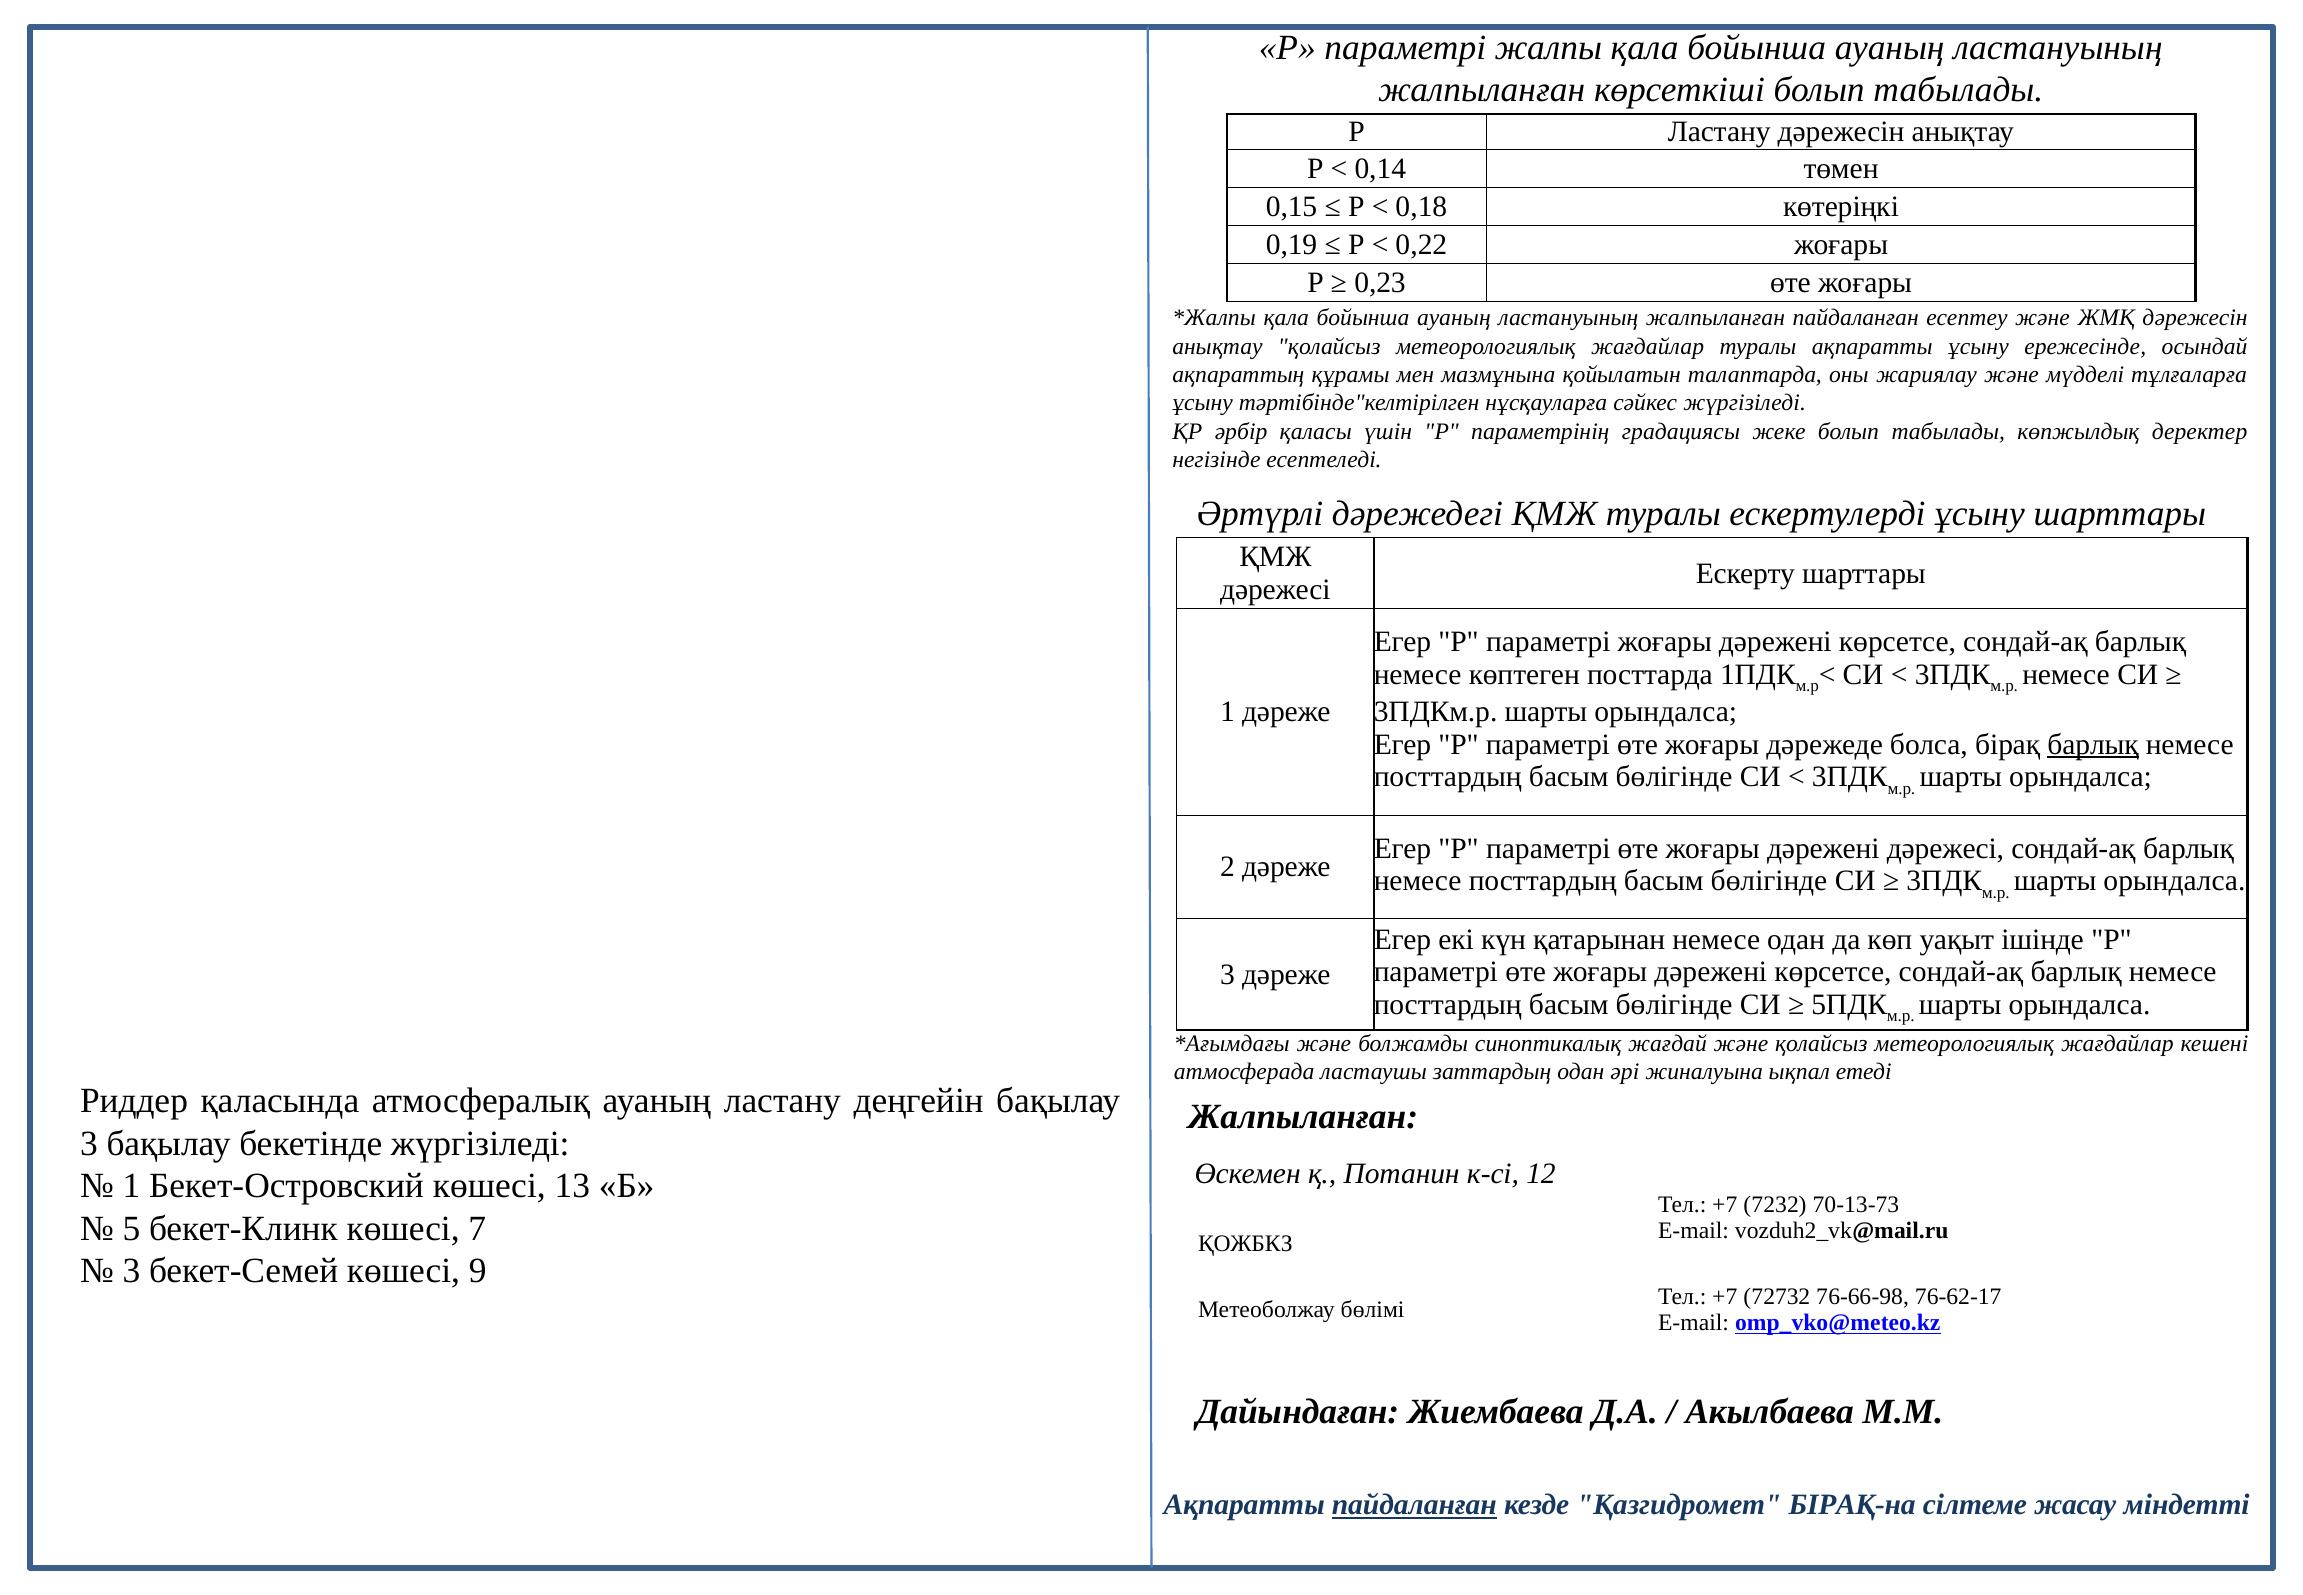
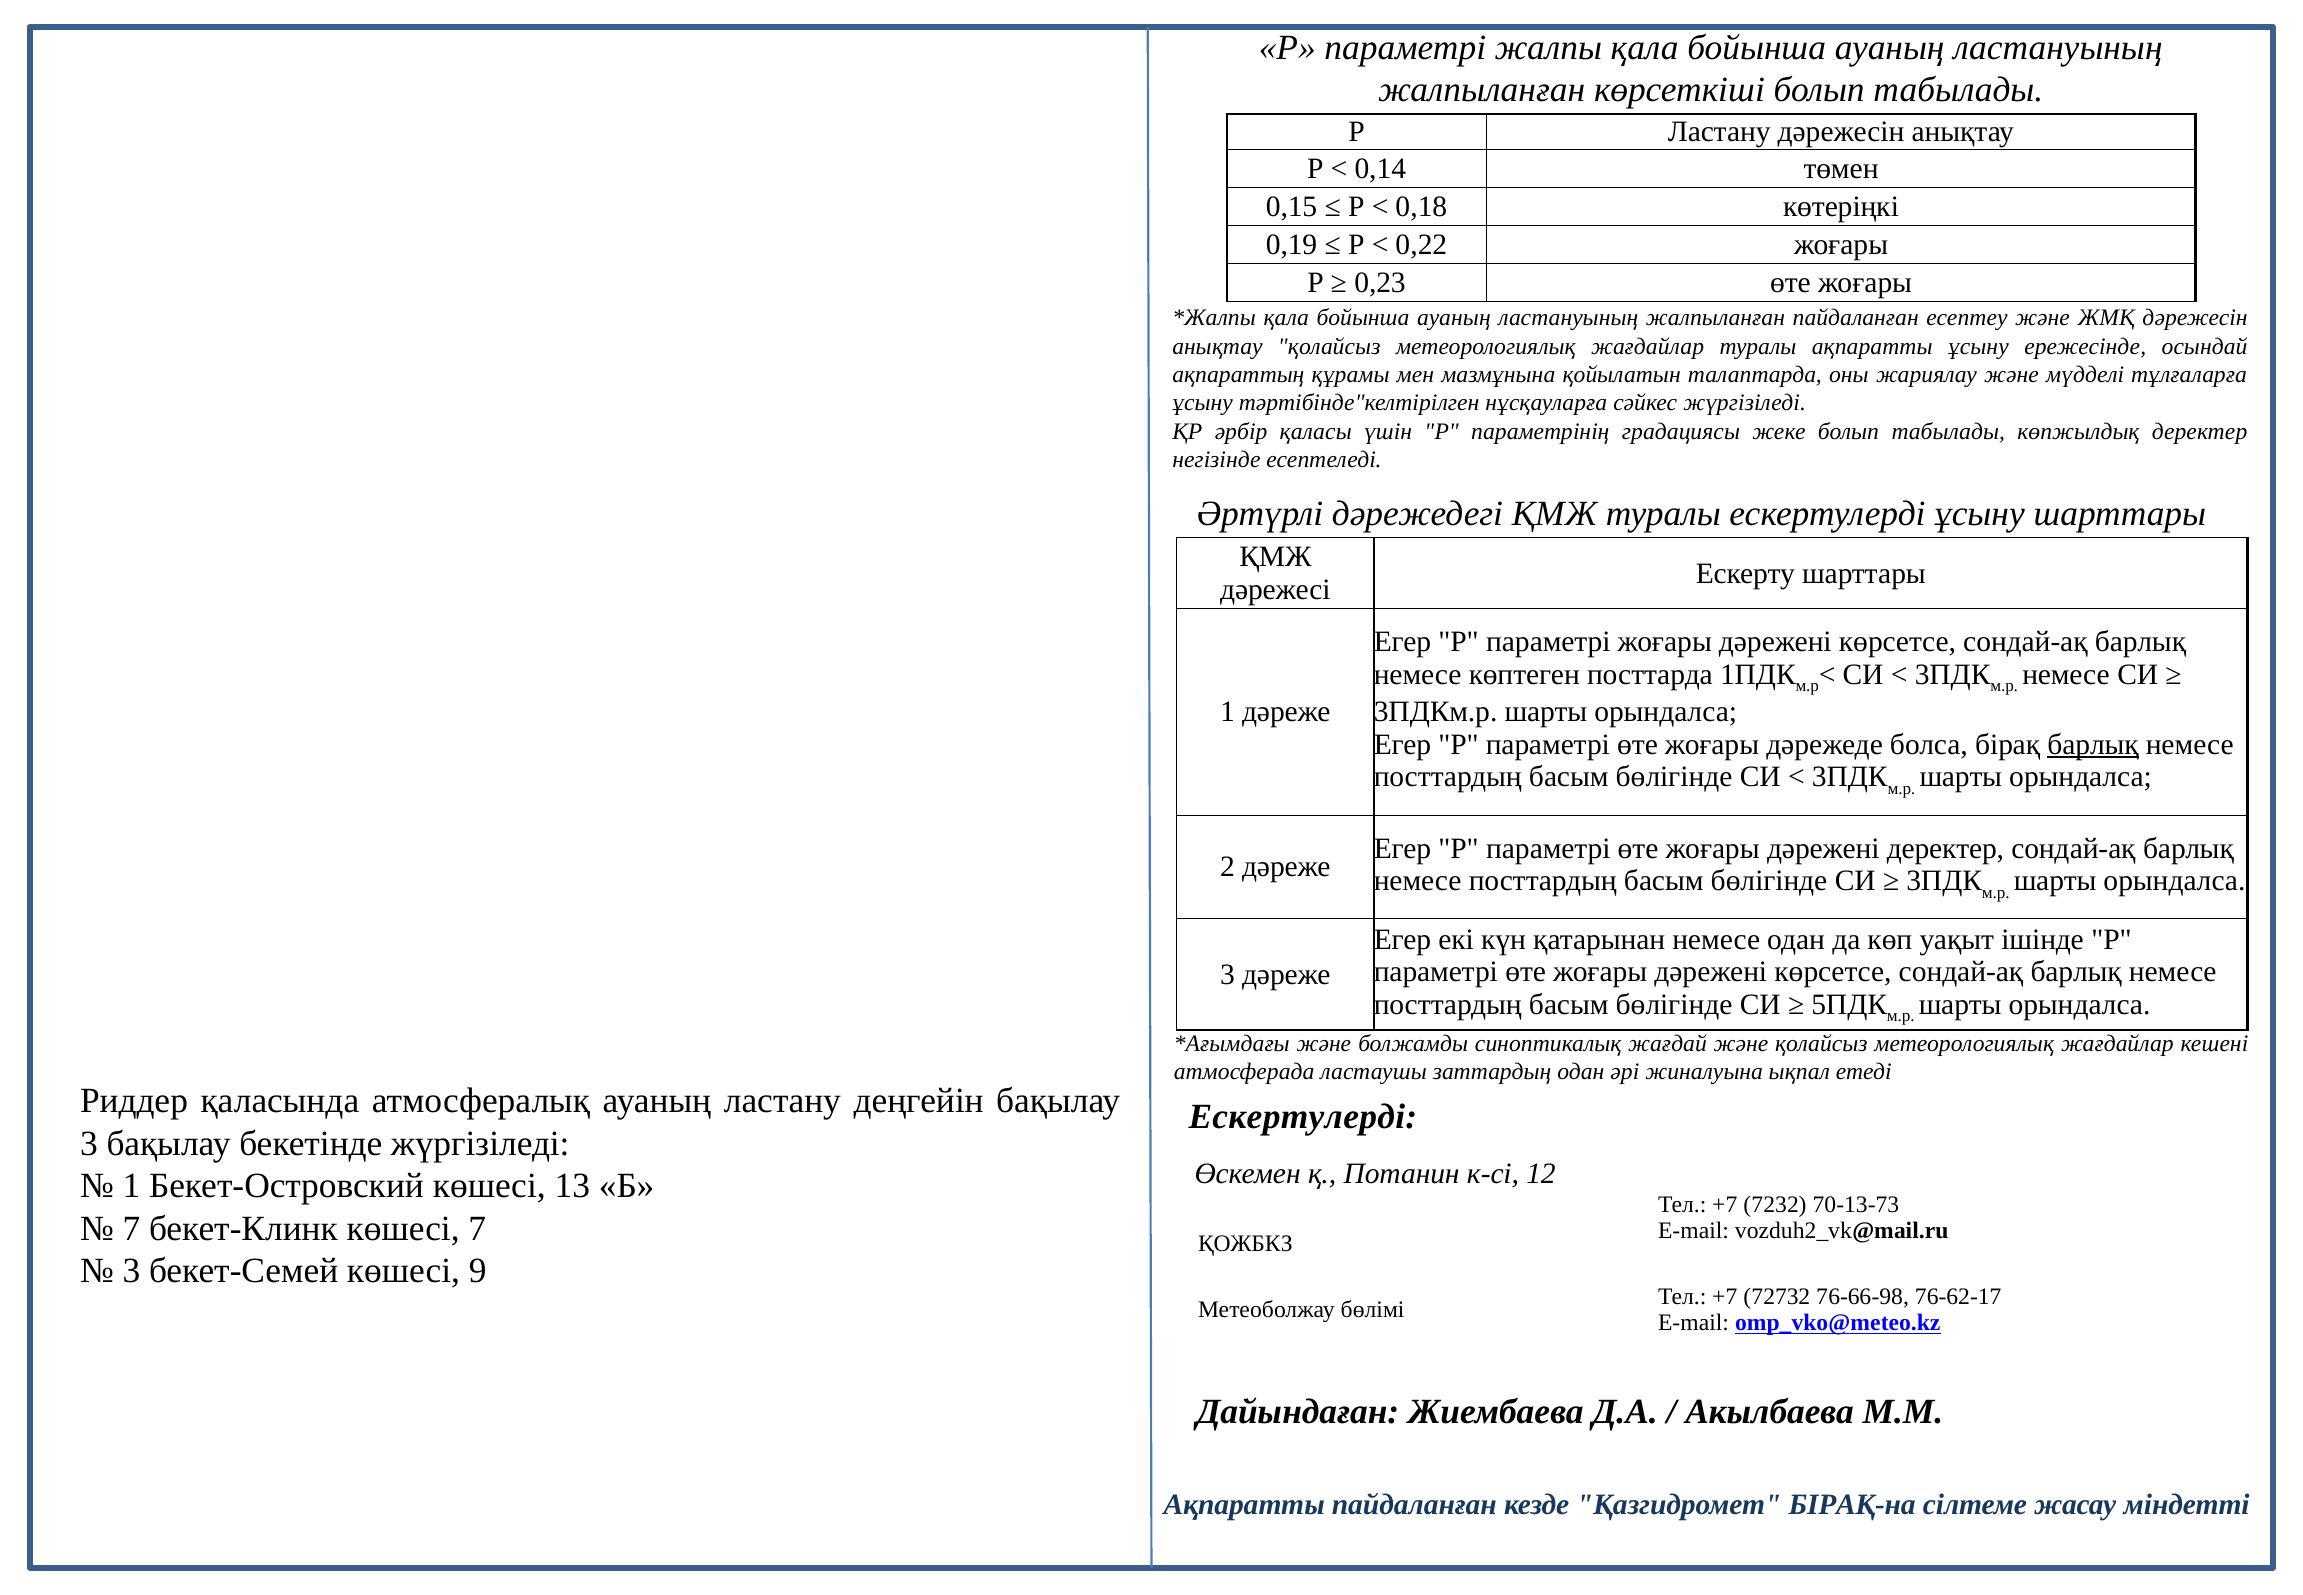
дәрежені дәрежесі: дәрежесі -> деректер
Жалпыланған at (1303, 1117): Жалпыланған -> Ескертулерді
5 at (131, 1228): 5 -> 7
пайдаланған at (1414, 1505) underline: present -> none
